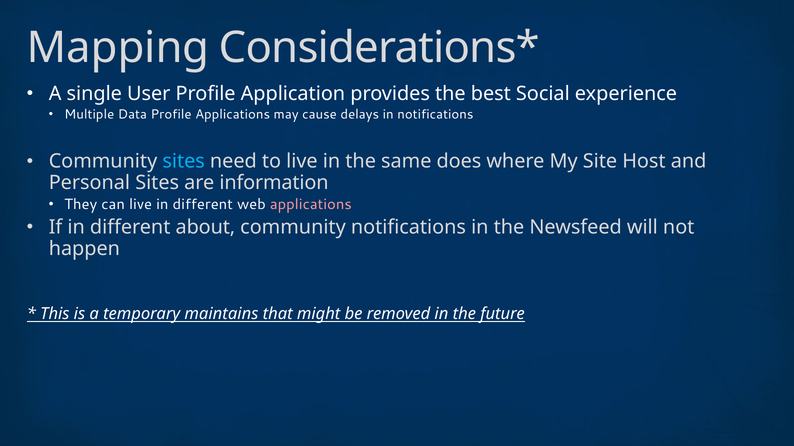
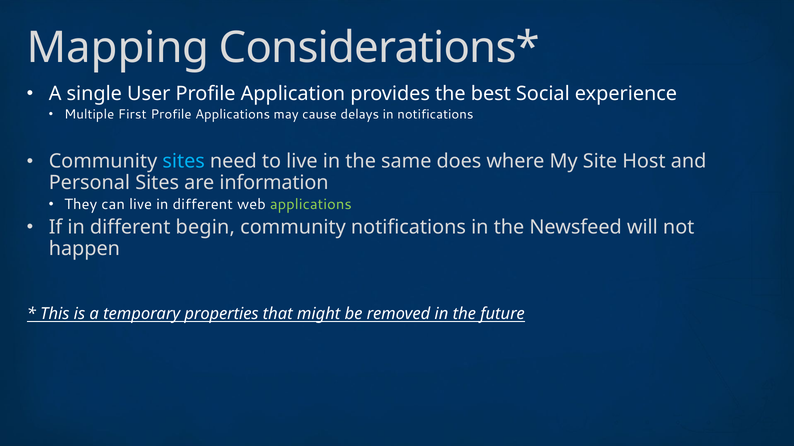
Data: Data -> First
applications at (311, 205) colour: pink -> light green
about: about -> begin
maintains: maintains -> properties
